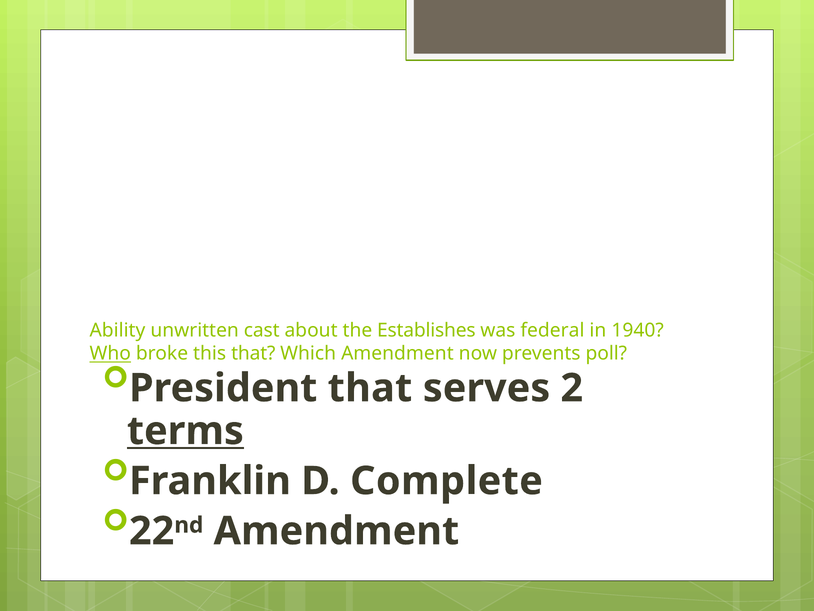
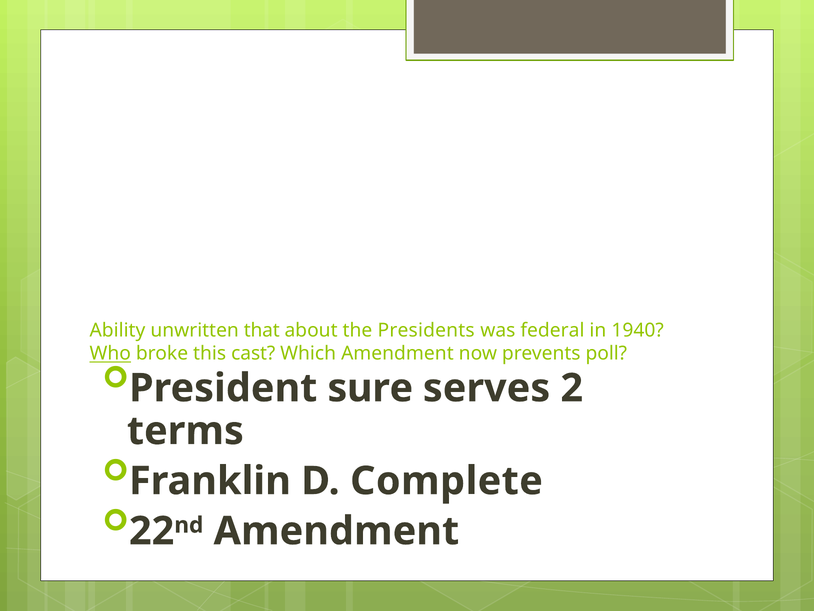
cast: cast -> that
Establishes: Establishes -> Presidents
this that: that -> cast
President that: that -> sure
terms underline: present -> none
